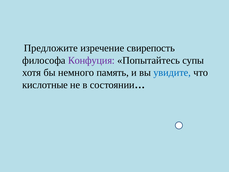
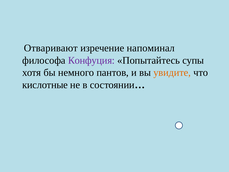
Предложите: Предложите -> Отваривают
свирепость: свирепость -> напоминал
память: память -> пантов
увидите colour: blue -> orange
